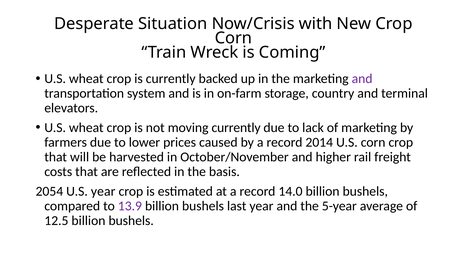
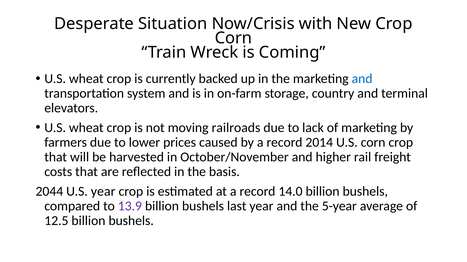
and at (362, 79) colour: purple -> blue
moving currently: currently -> railroads
2054: 2054 -> 2044
